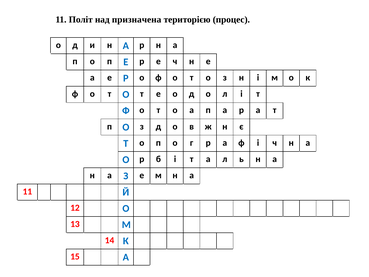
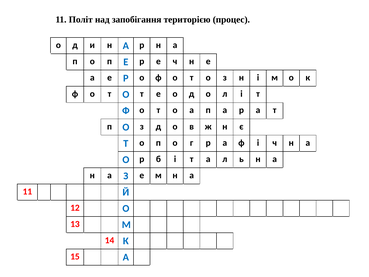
призначена: призначена -> запобігання
